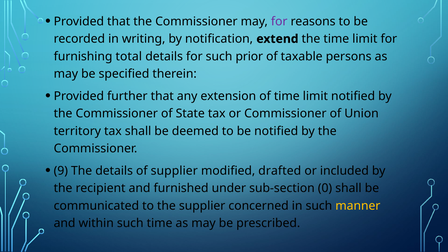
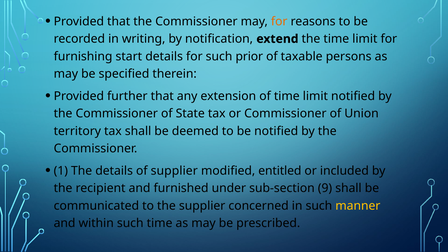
for at (279, 21) colour: purple -> orange
total: total -> start
9: 9 -> 1
drafted: drafted -> entitled
0: 0 -> 9
